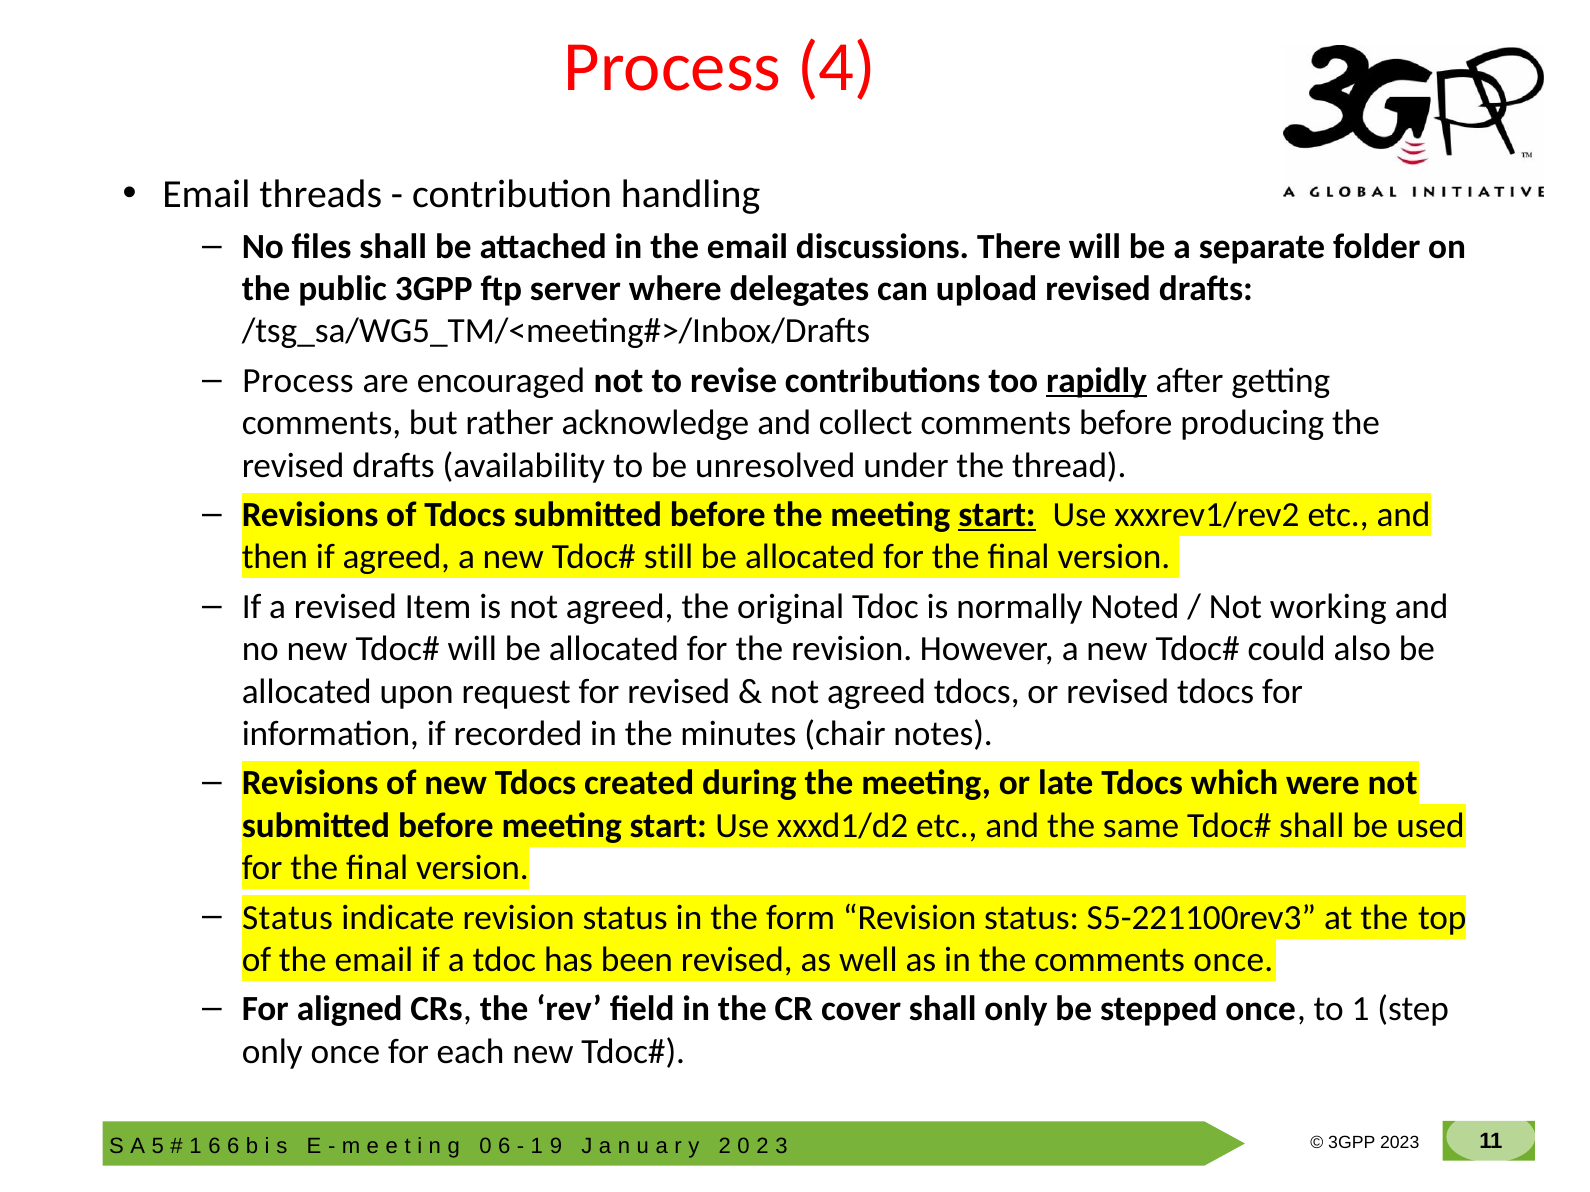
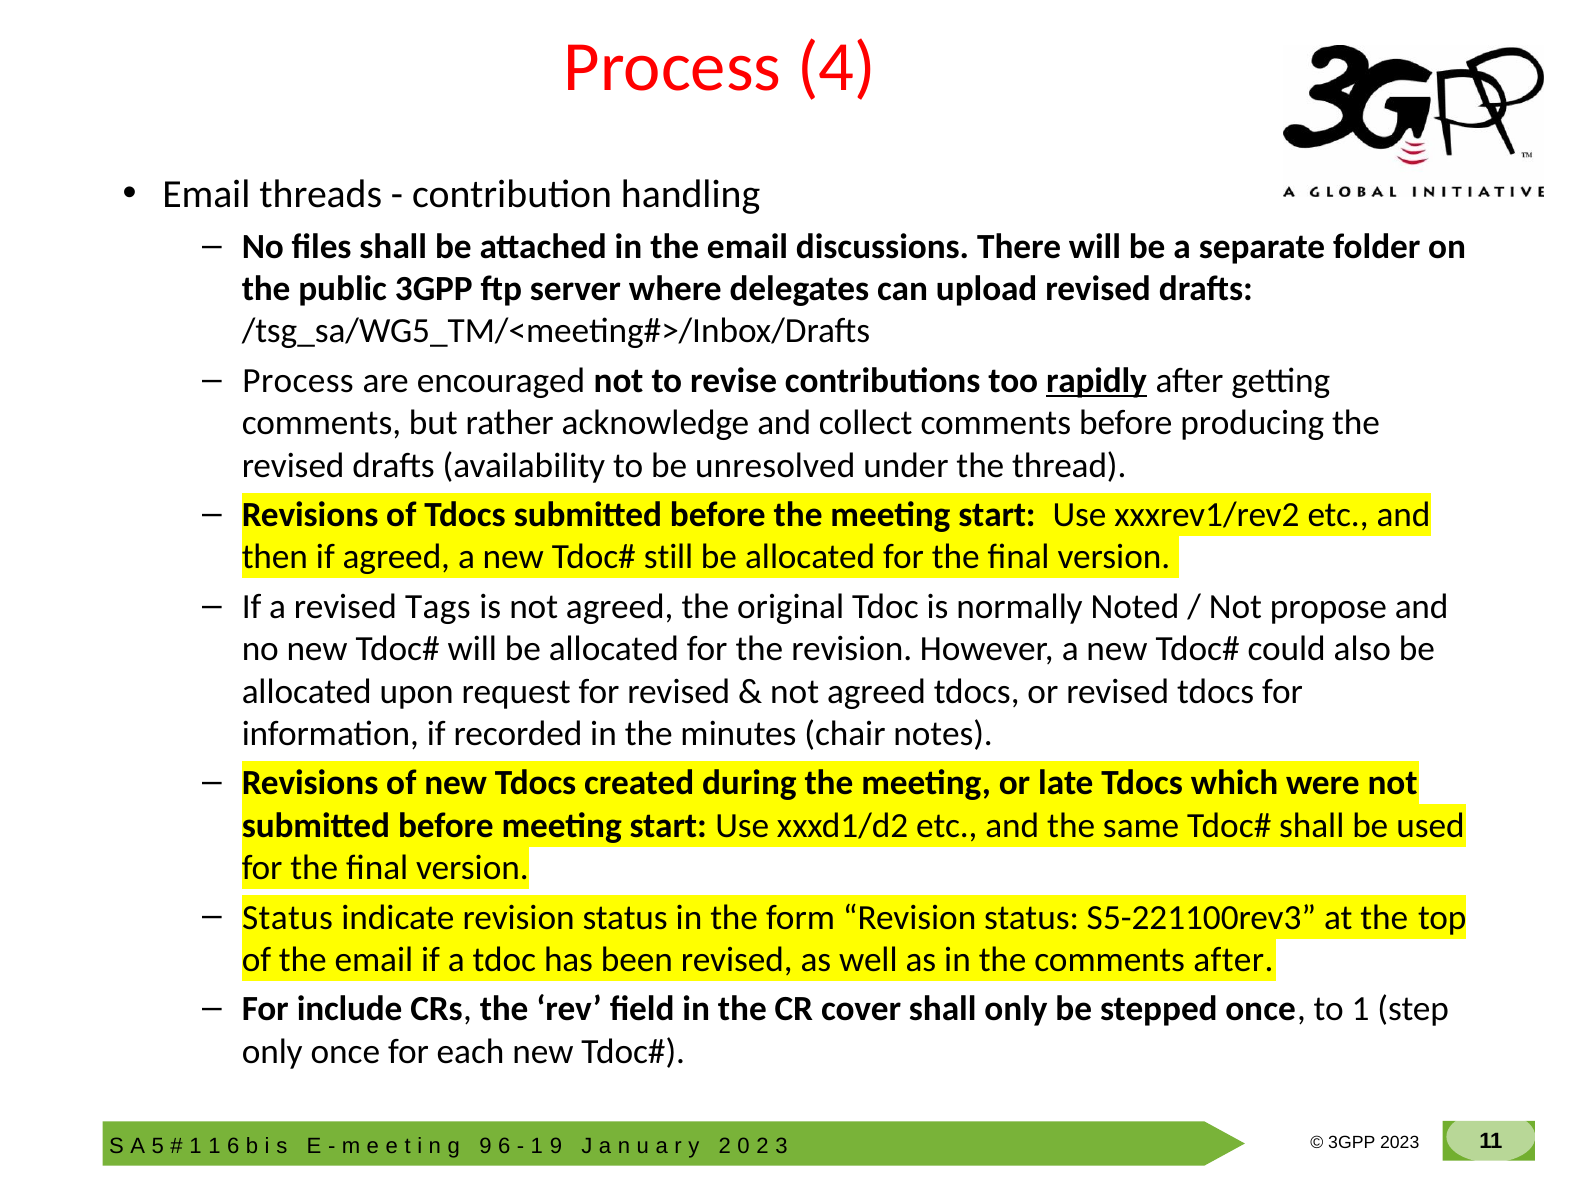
start at (997, 515) underline: present -> none
Item: Item -> Tags
working: working -> propose
comments once: once -> after
aligned: aligned -> include
1 6: 6 -> 1
0 at (485, 1147): 0 -> 9
